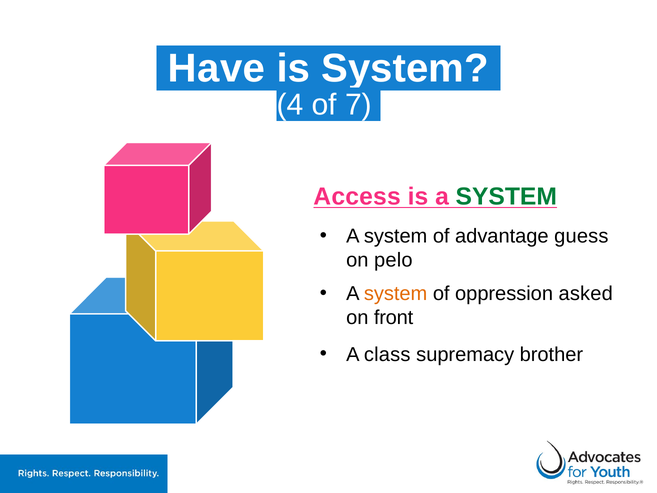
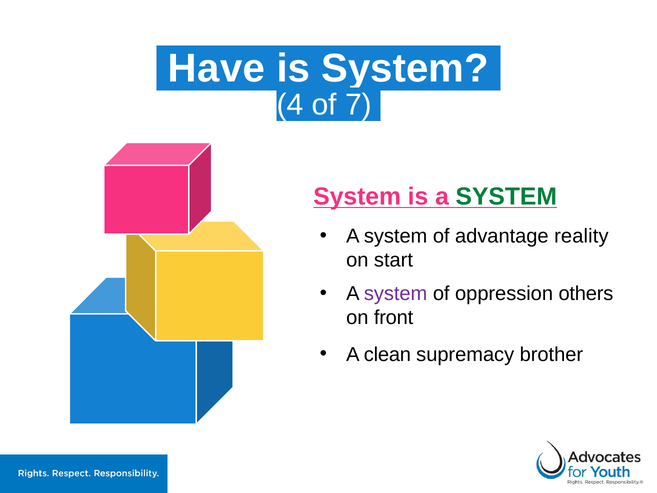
Access at (357, 197): Access -> System
guess: guess -> reality
pelo: pelo -> start
system at (396, 293) colour: orange -> purple
asked: asked -> others
class: class -> clean
